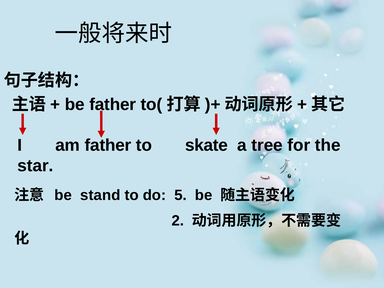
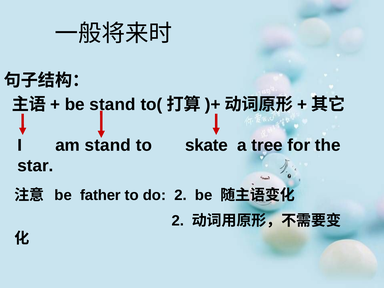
be father: father -> stand
am father: father -> stand
stand: stand -> father
do 5: 5 -> 2
